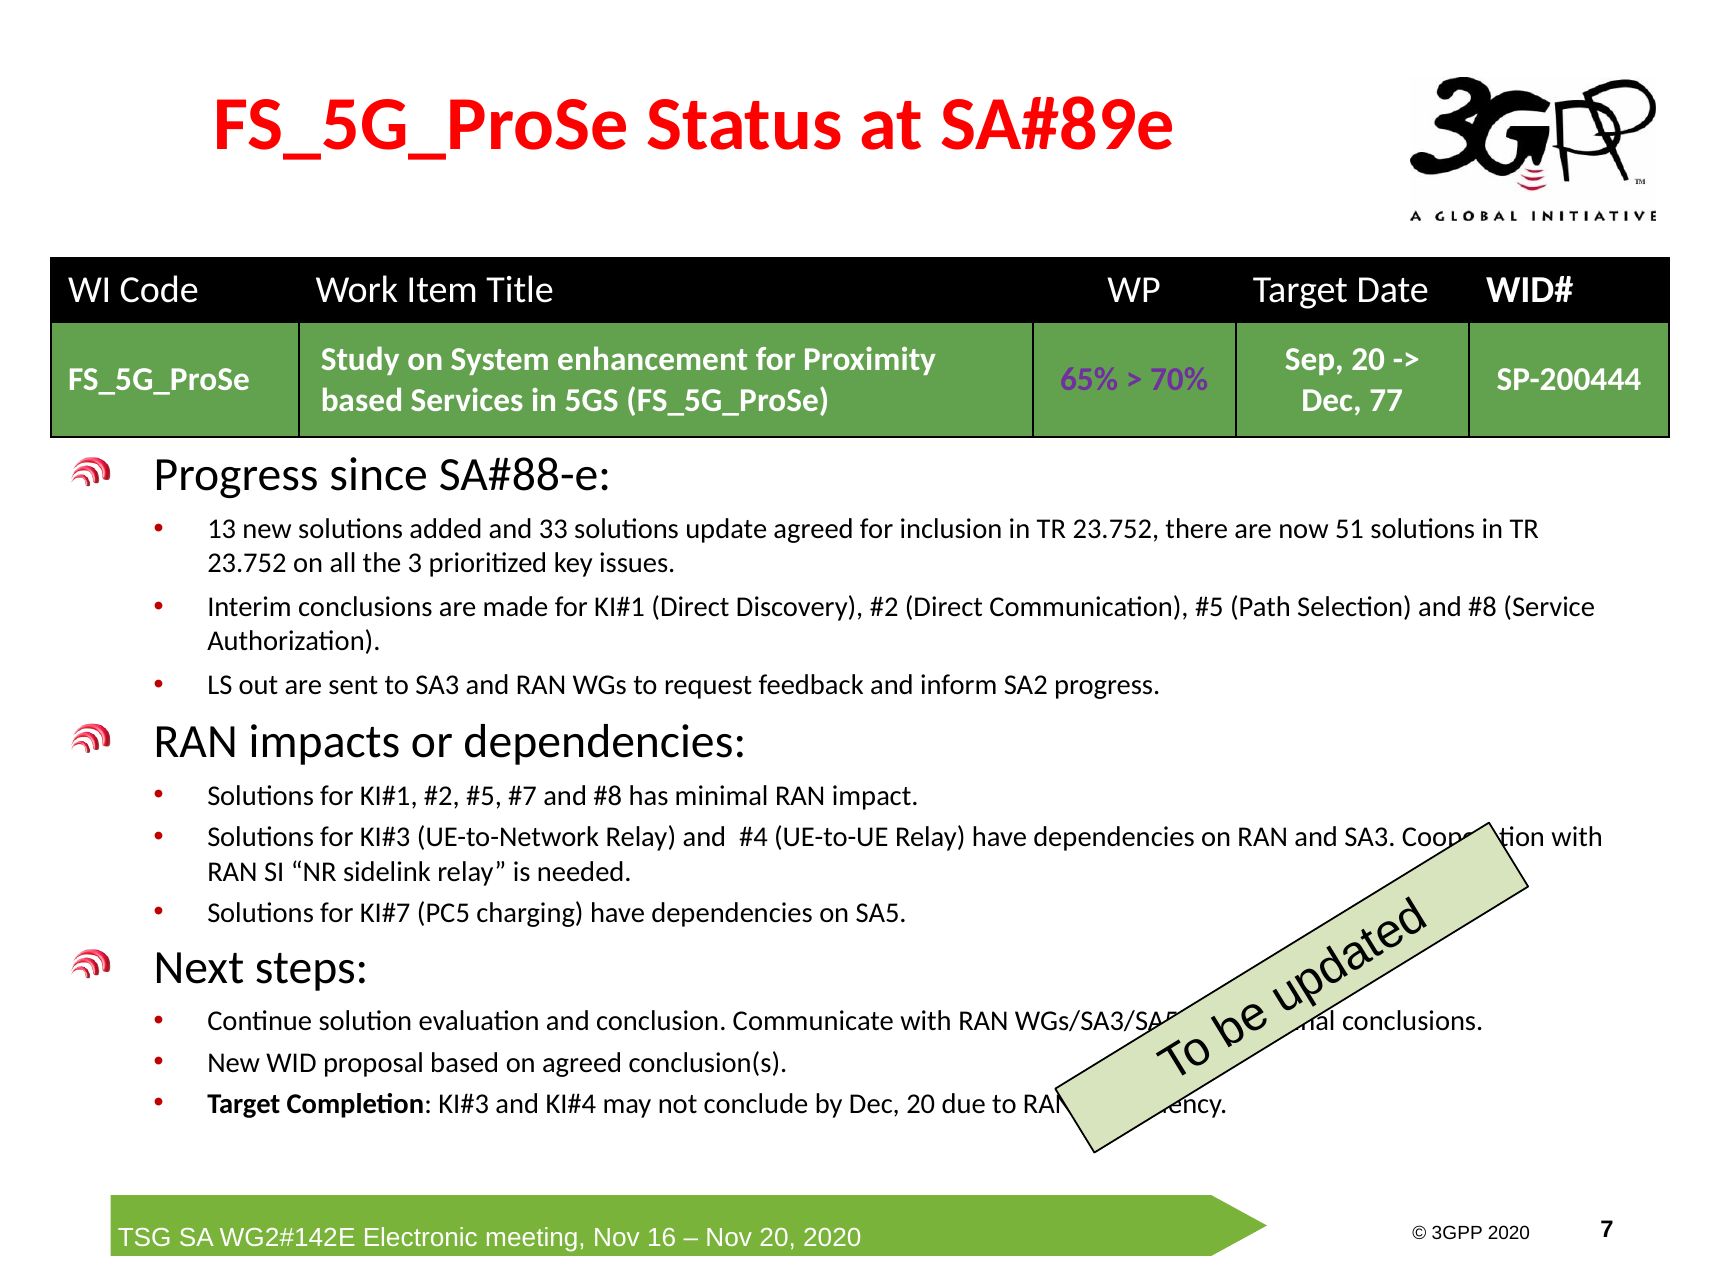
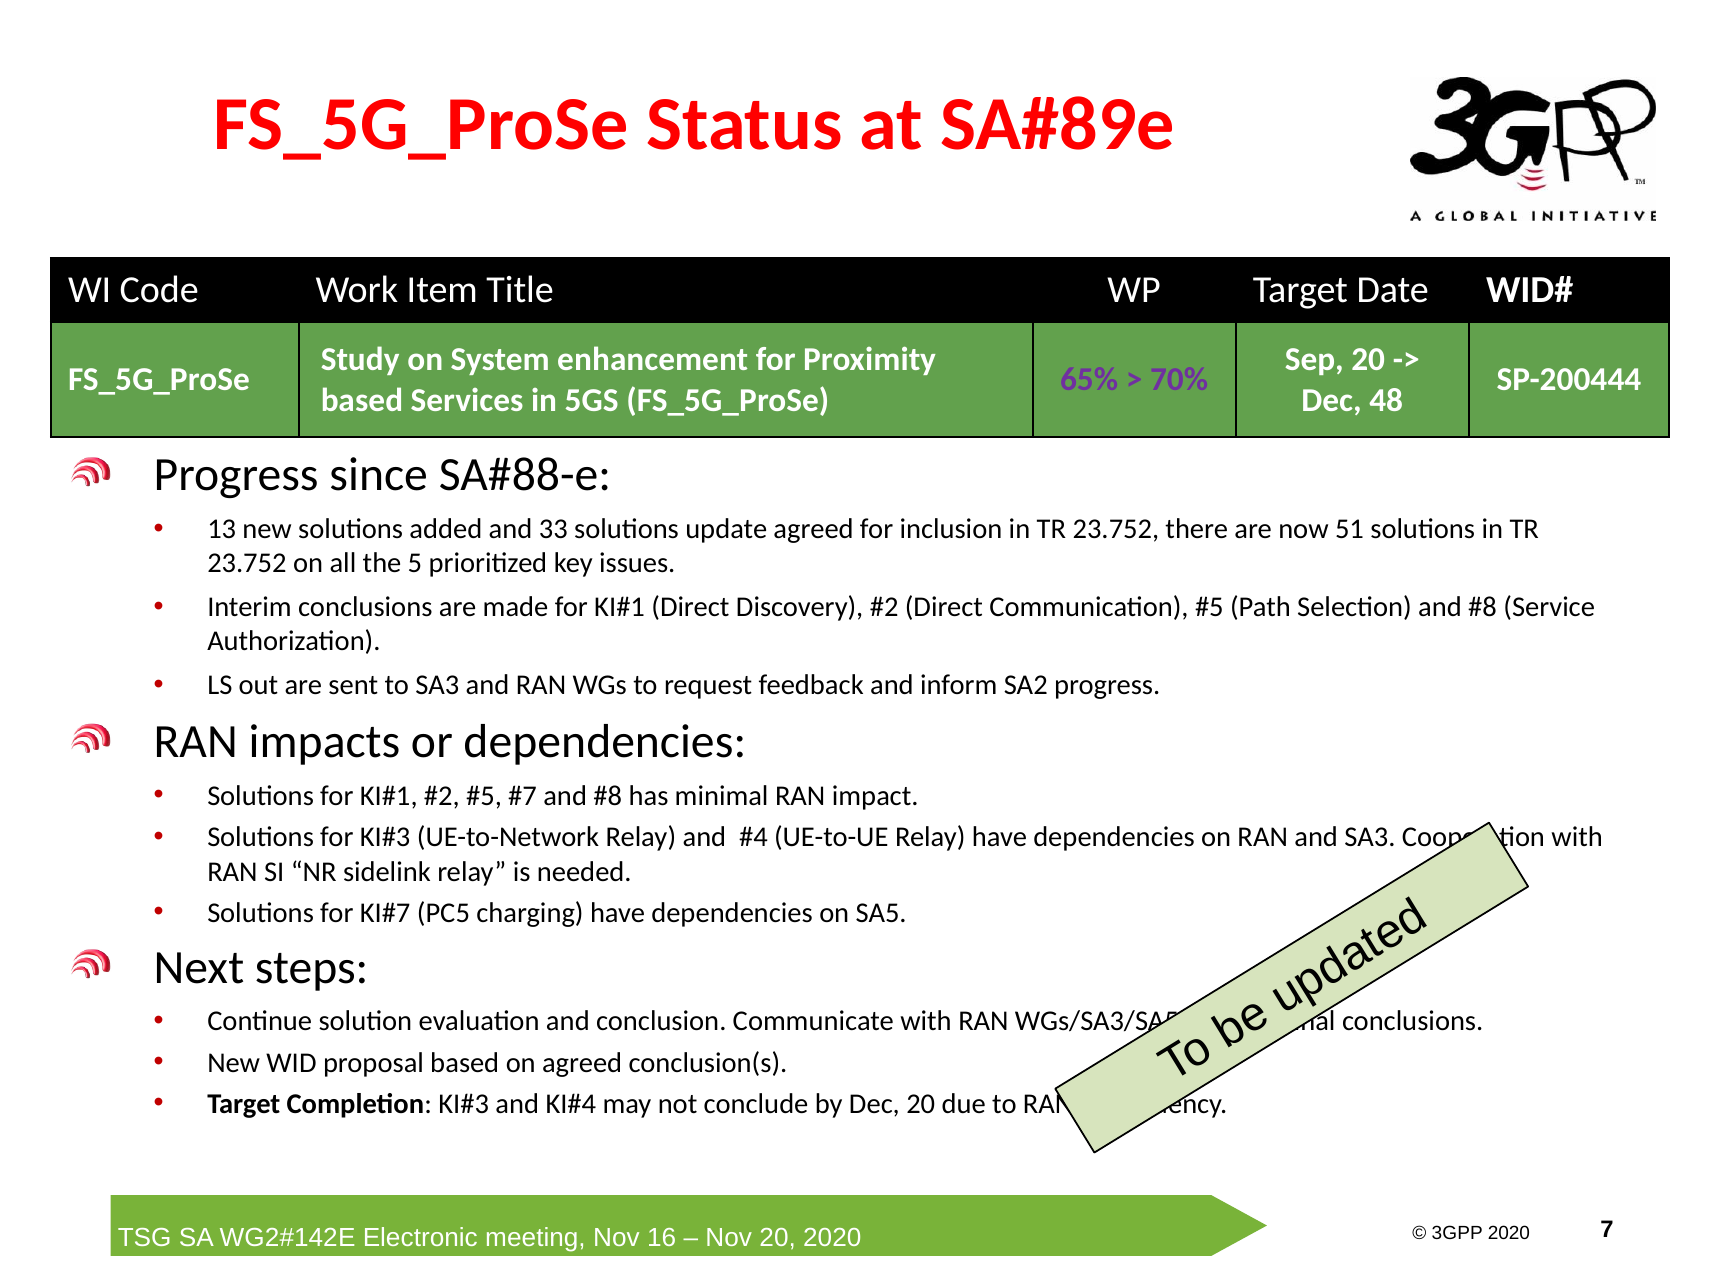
77: 77 -> 48
3: 3 -> 5
